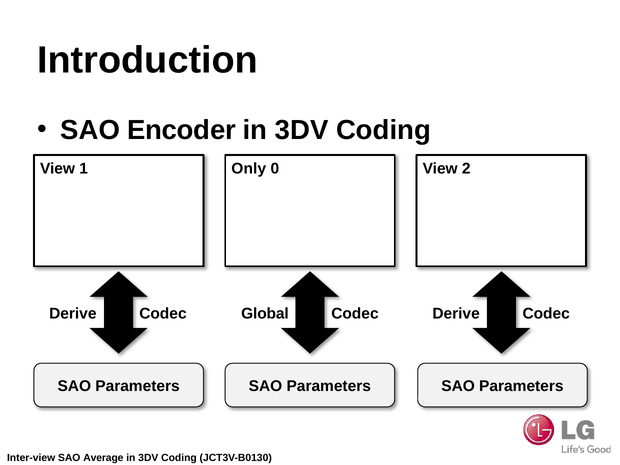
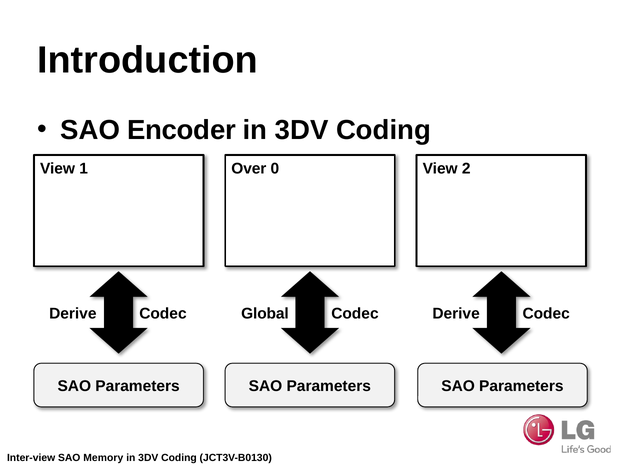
Only: Only -> Over
Average: Average -> Memory
